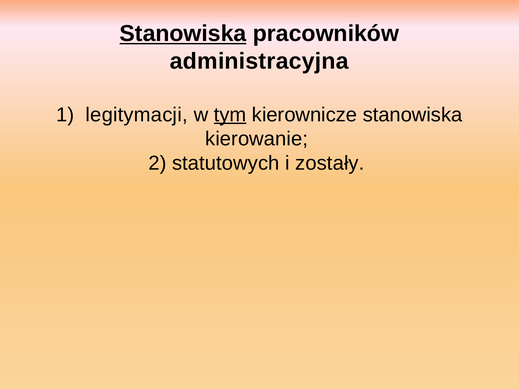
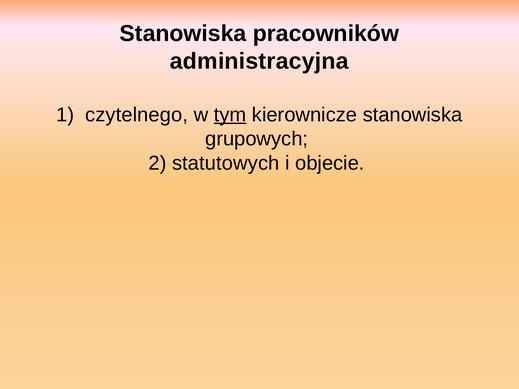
Stanowiska at (183, 34) underline: present -> none
legitymacji: legitymacji -> czytelnego
kierowanie: kierowanie -> grupowych
zostały: zostały -> objecie
